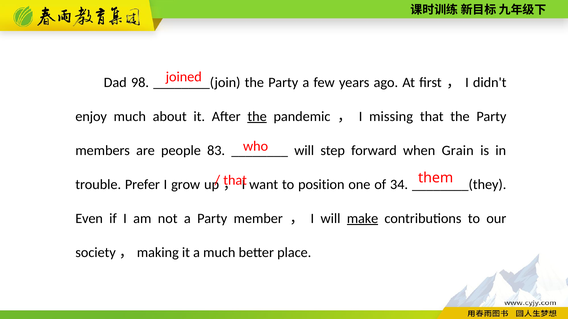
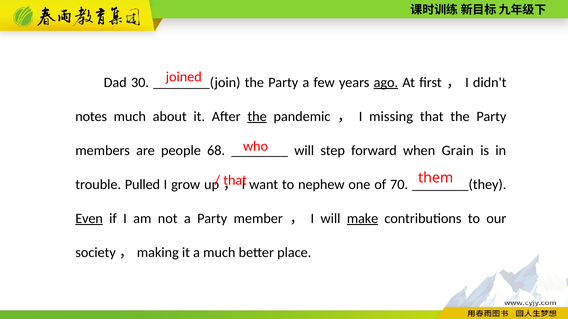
98: 98 -> 30
ago underline: none -> present
enjoy: enjoy -> notes
83: 83 -> 68
Prefer: Prefer -> Pulled
position: position -> nephew
34: 34 -> 70
Even underline: none -> present
